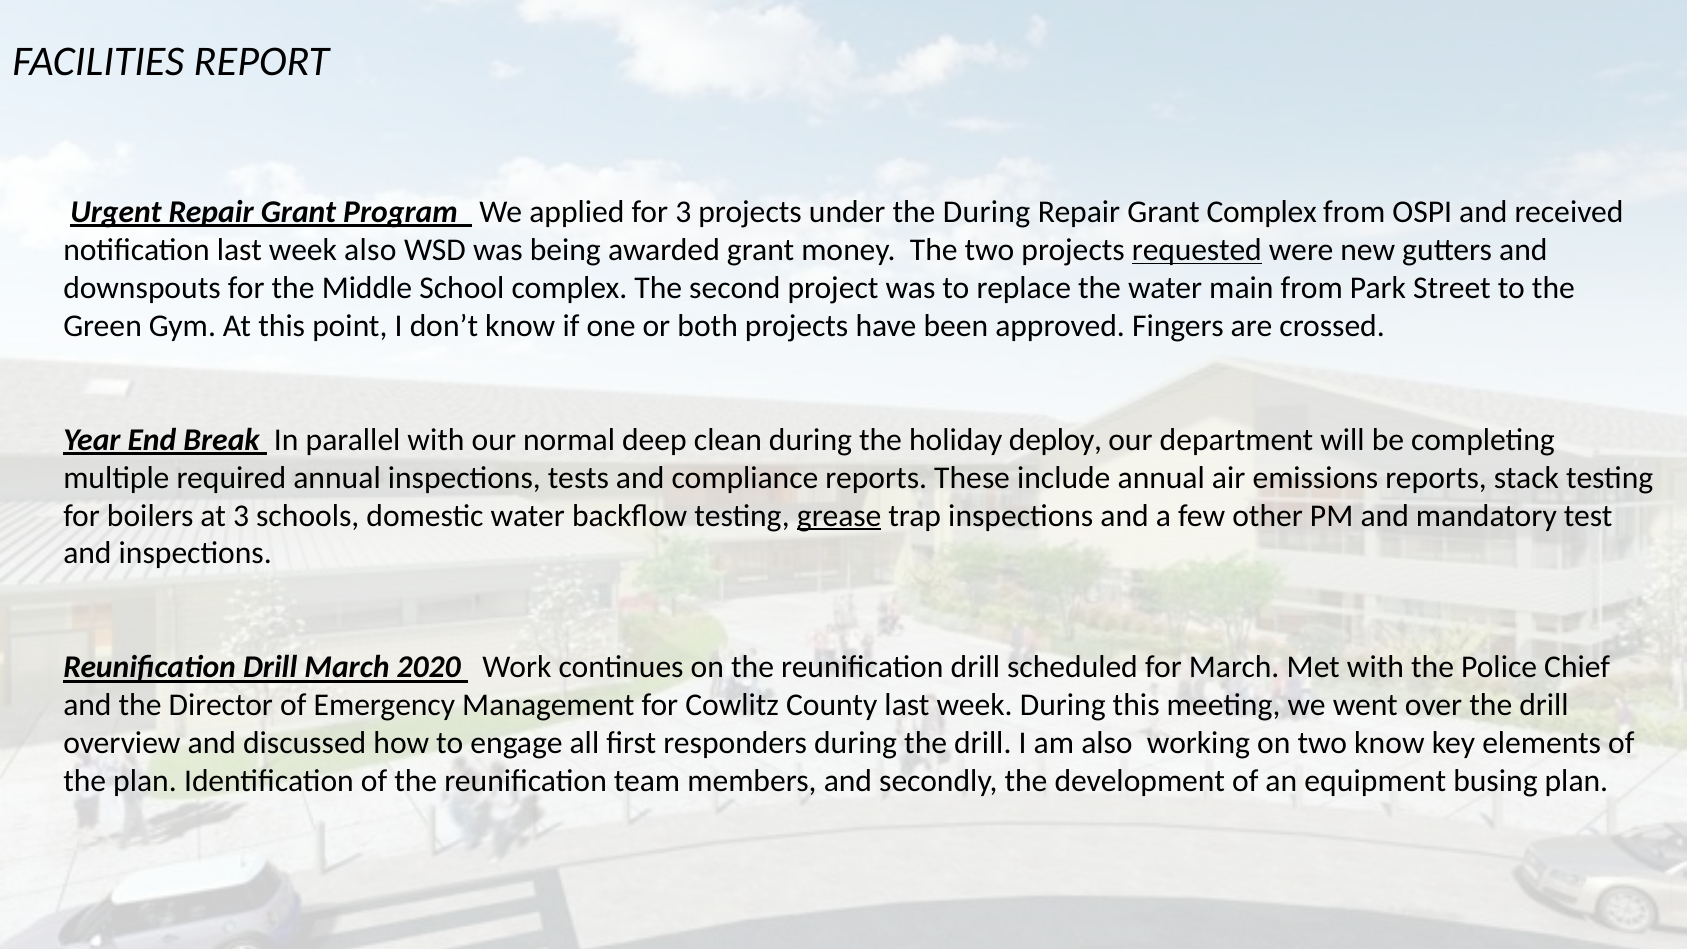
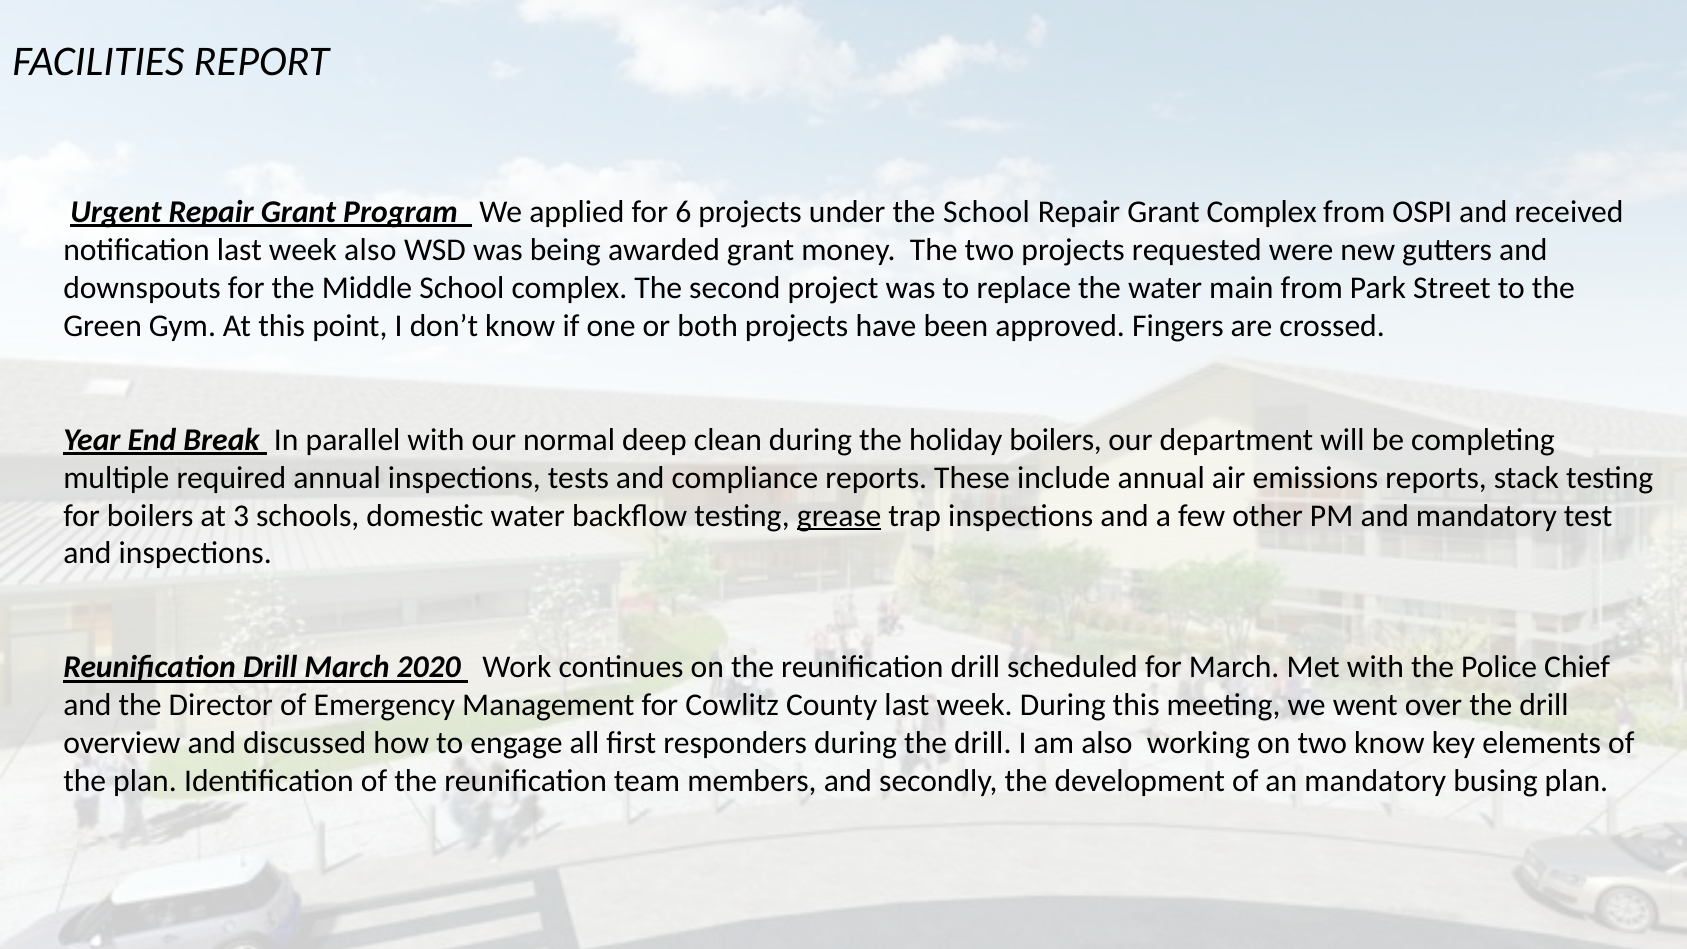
for 3: 3 -> 6
the During: During -> School
requested underline: present -> none
holiday deploy: deploy -> boilers
an equipment: equipment -> mandatory
